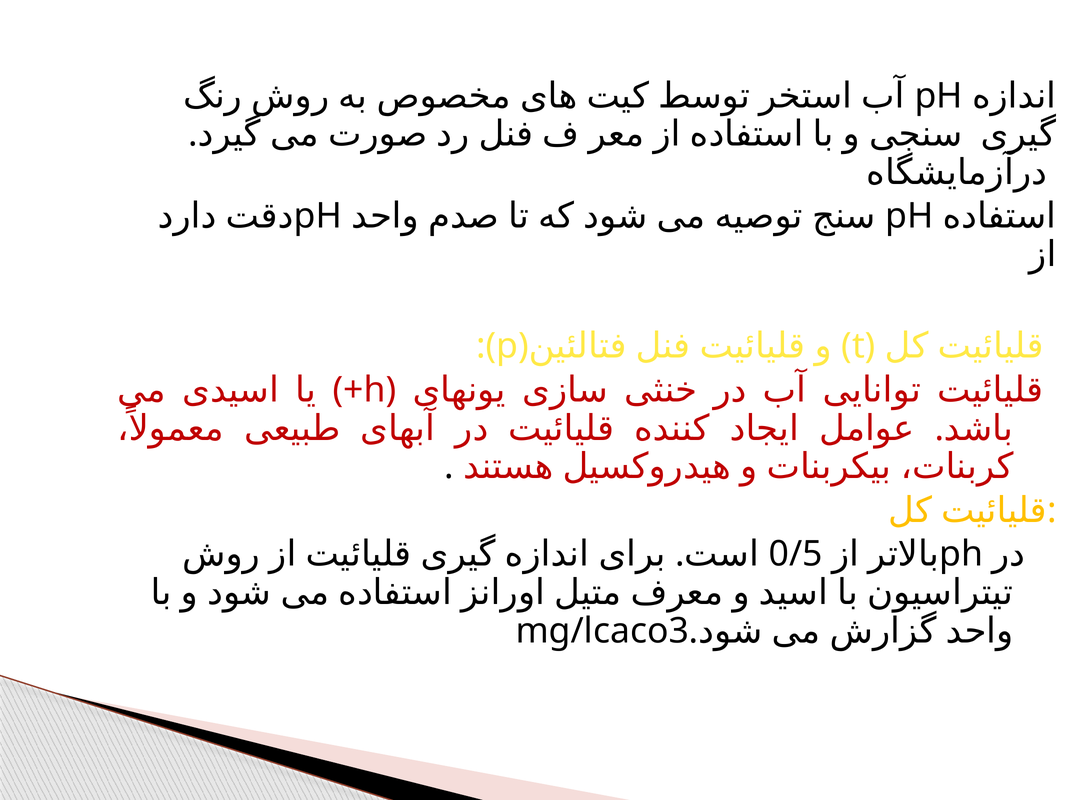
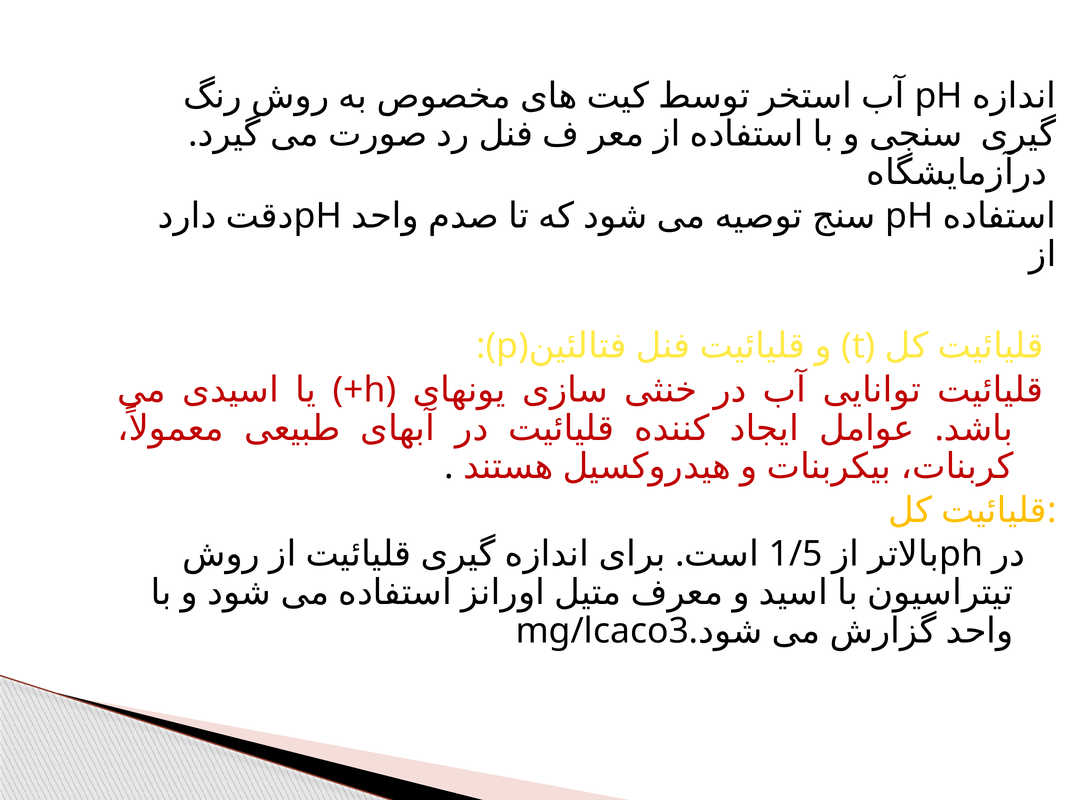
0/5: 0/5 -> 1/5
